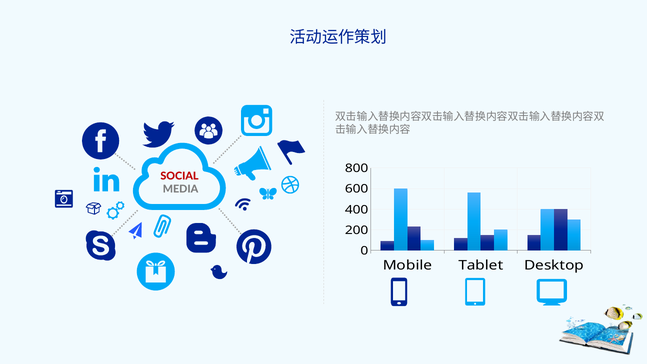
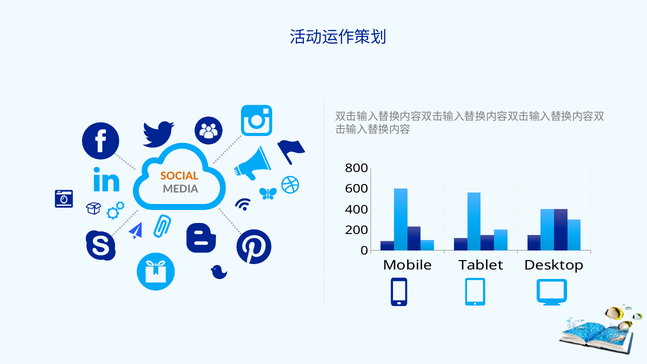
SOCIAL colour: red -> orange
